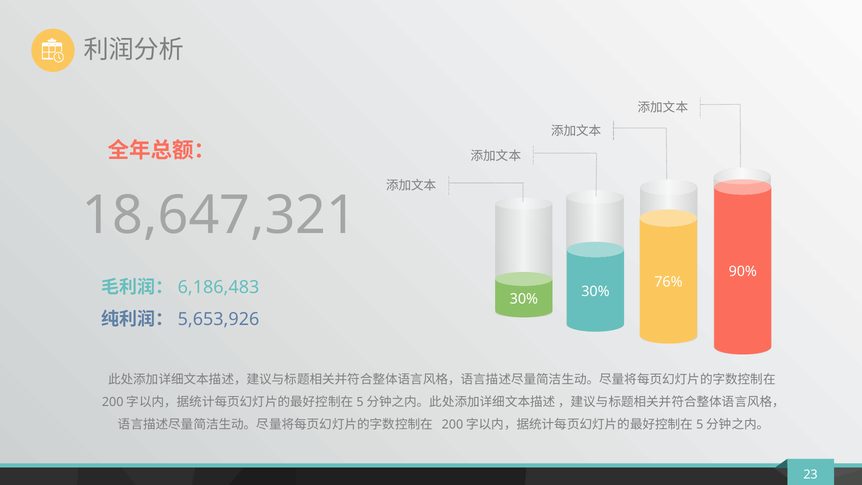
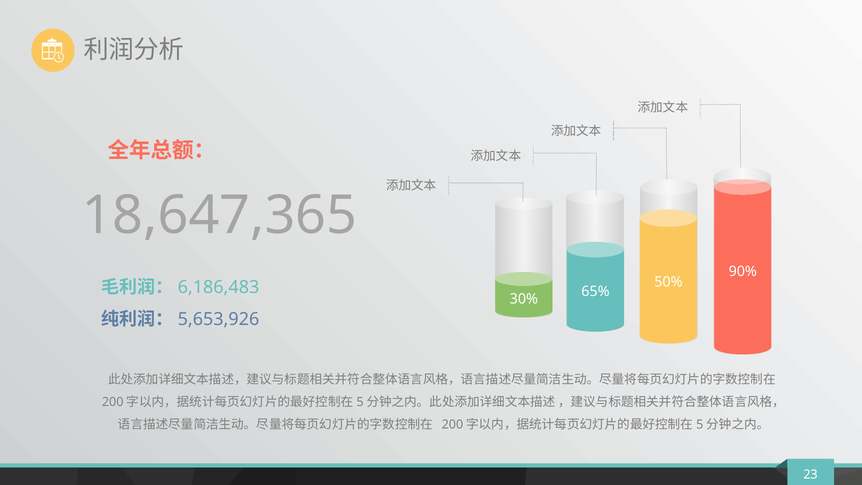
18,647,321: 18,647,321 -> 18,647,365
76%: 76% -> 50%
30% at (595, 292): 30% -> 65%
